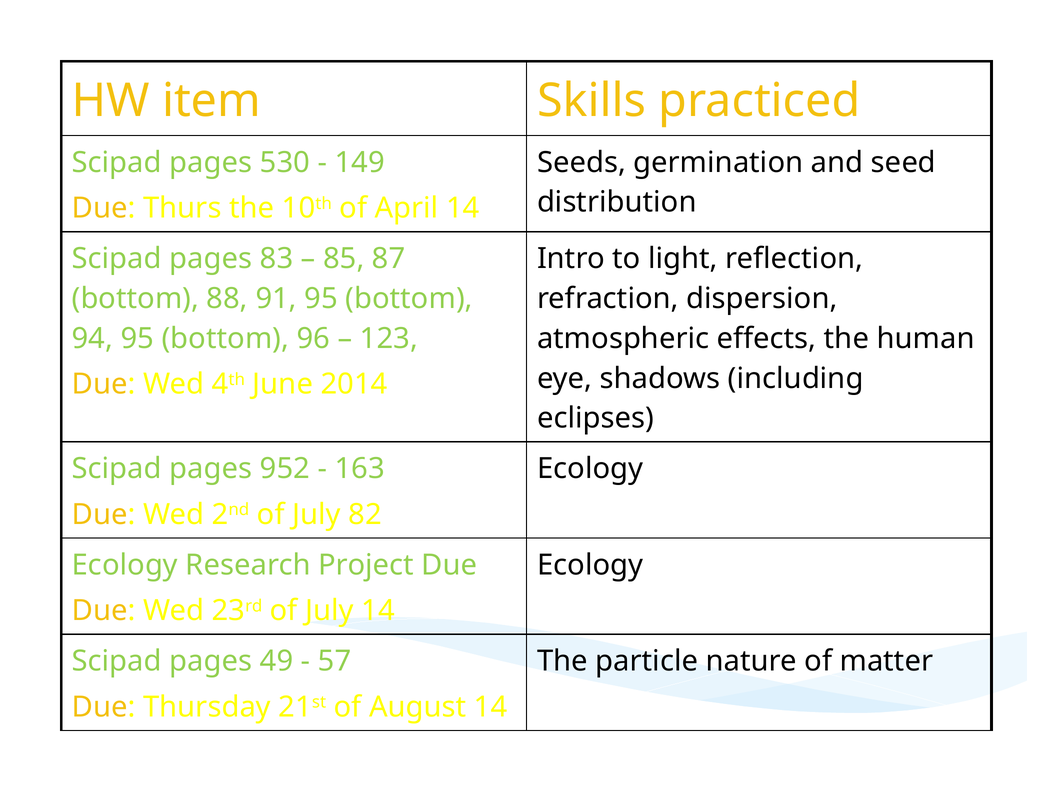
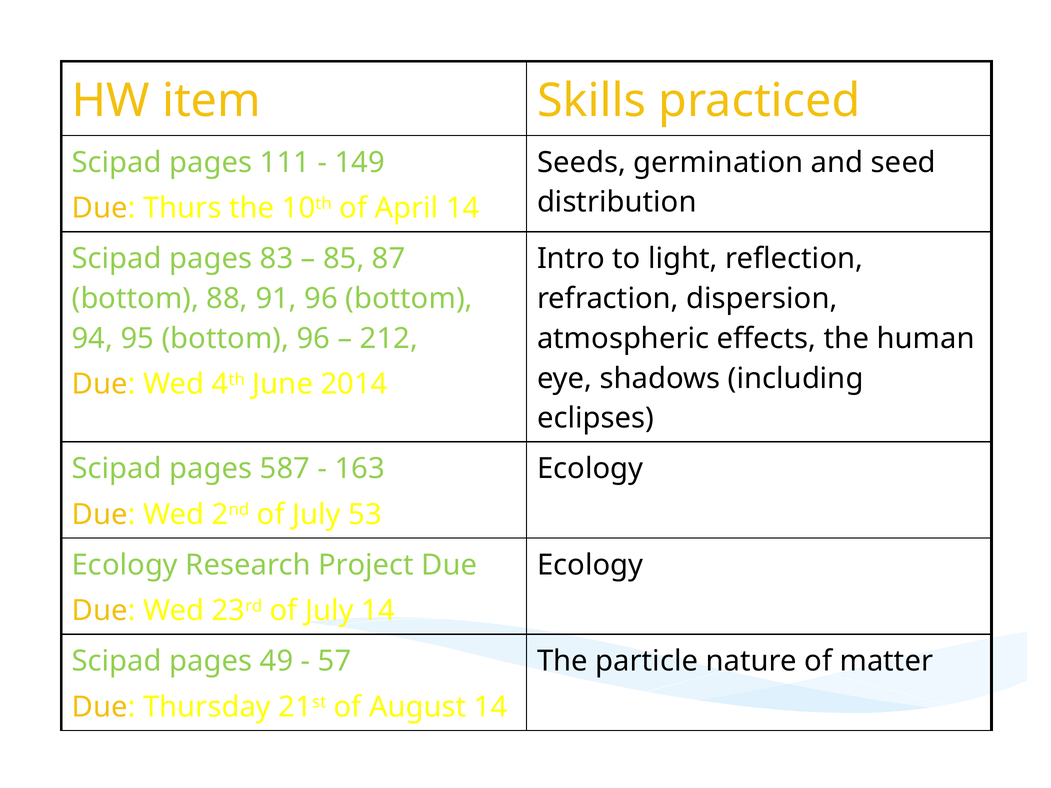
530: 530 -> 111
91 95: 95 -> 96
123: 123 -> 212
952: 952 -> 587
82: 82 -> 53
